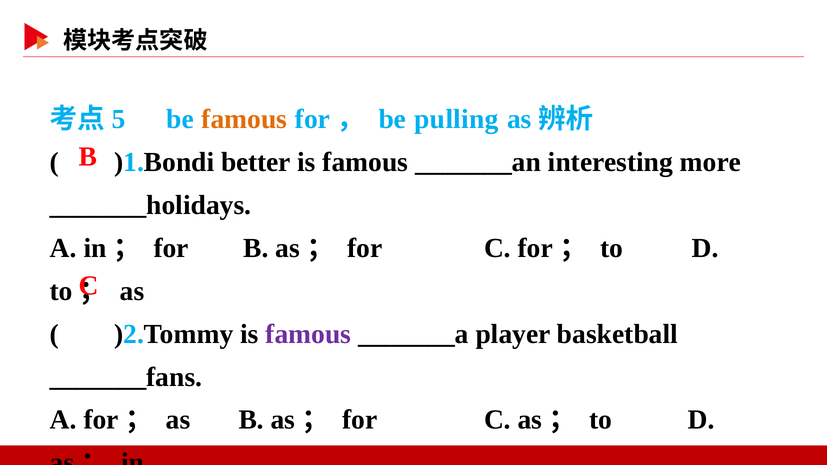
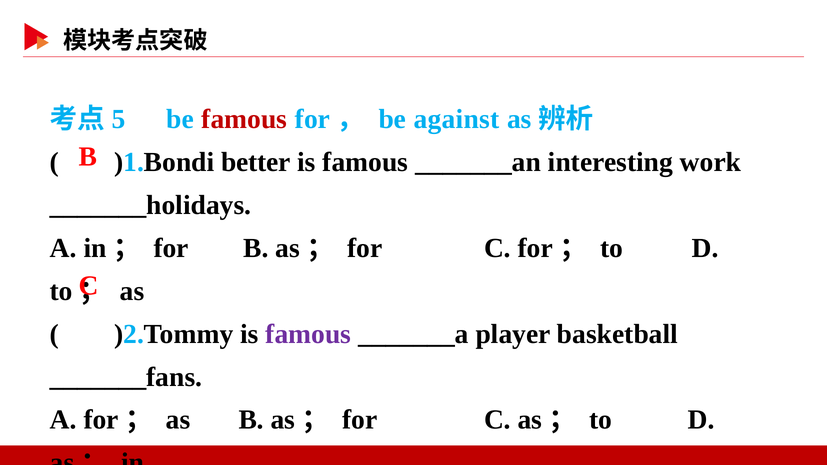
famous at (244, 119) colour: orange -> red
pulling: pulling -> against
more: more -> work
